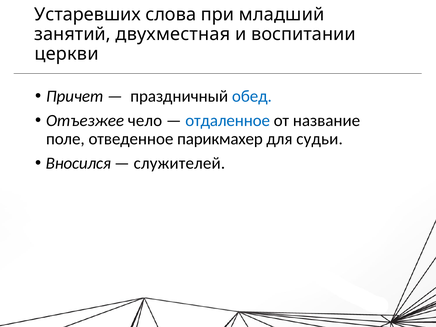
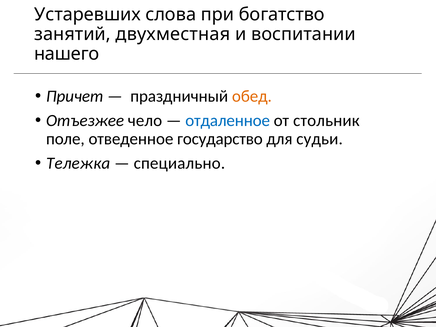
младший: младший -> богатство
церкви: церкви -> нашего
обед colour: blue -> orange
название: название -> стольник
парикмахер: парикмахер -> государство
Вносился: Вносился -> Тележка
служителей: служителей -> специально
